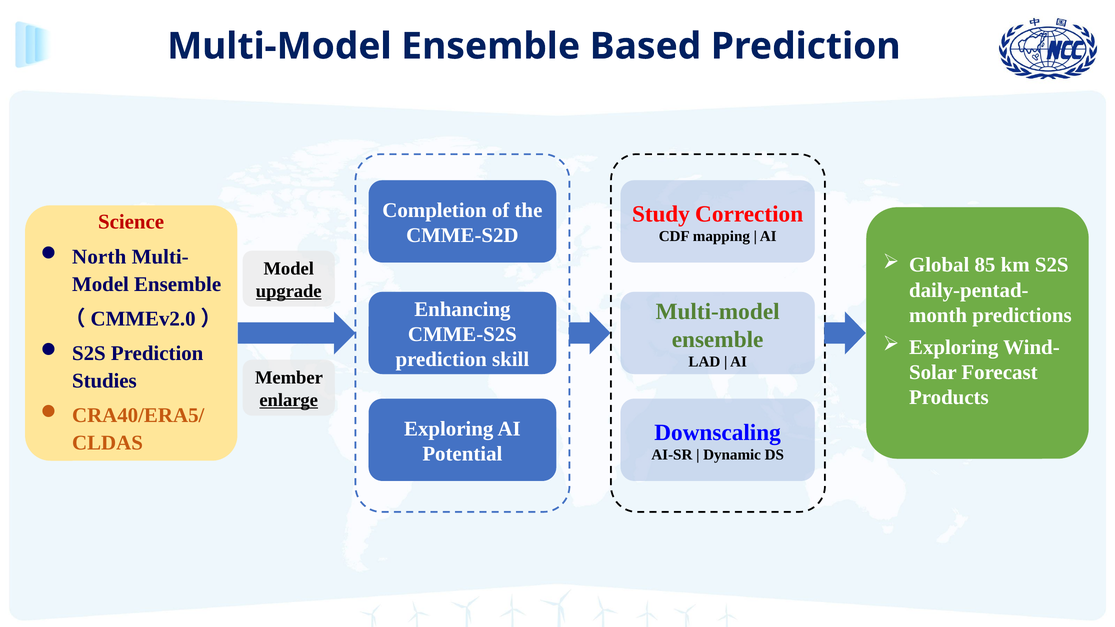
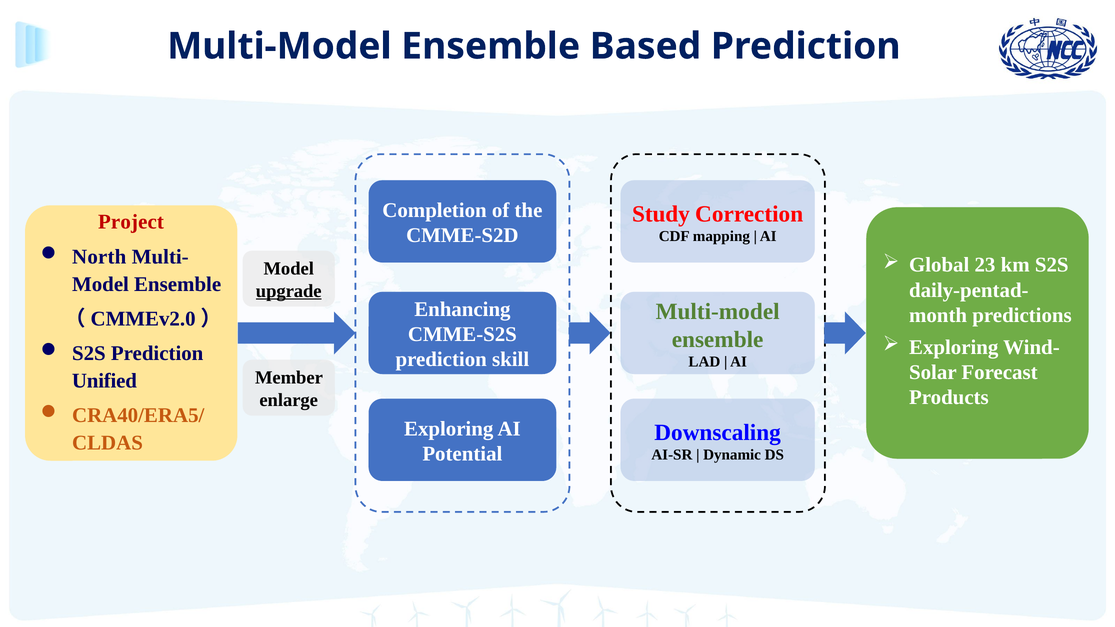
Science: Science -> Project
85: 85 -> 23
Studies: Studies -> Unified
enlarge underline: present -> none
